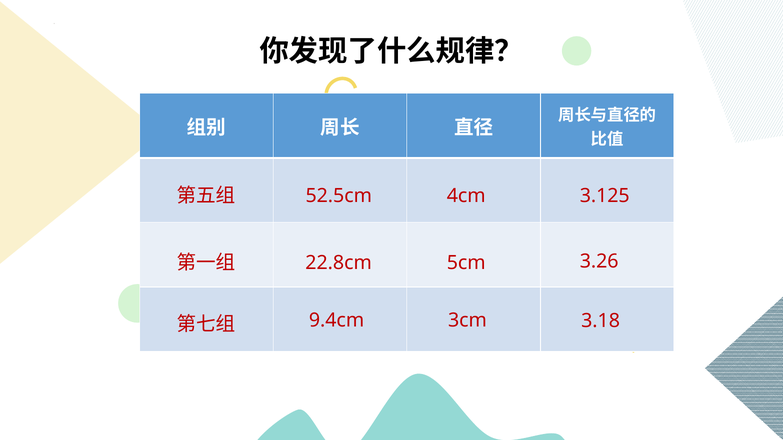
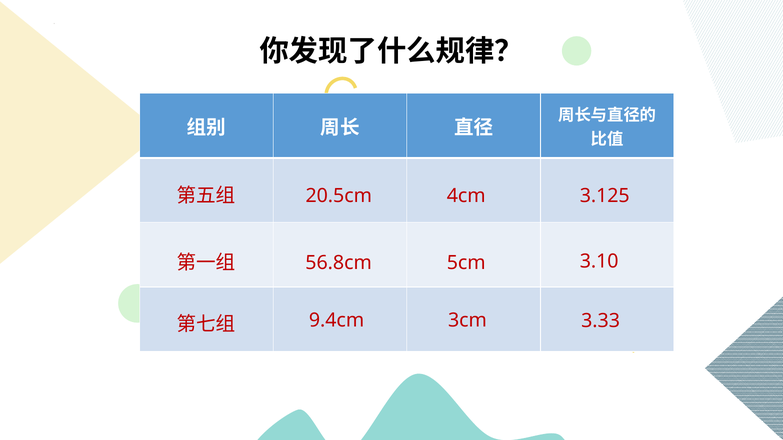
52.5cm: 52.5cm -> 20.5cm
22.8cm: 22.8cm -> 56.8cm
3.26: 3.26 -> 3.10
3.18: 3.18 -> 3.33
